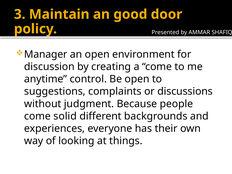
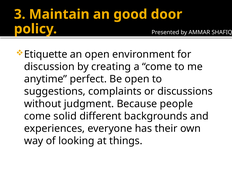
Manager: Manager -> Etiquette
control: control -> perfect
